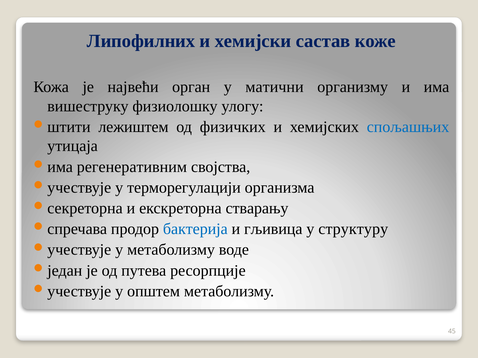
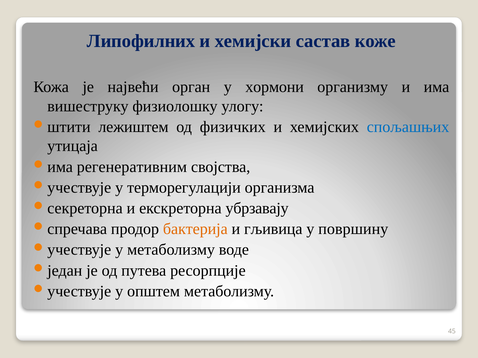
матични: матични -> хормони
стварању: стварању -> убрзавају
бактерија colour: blue -> orange
структуру: структуру -> површину
